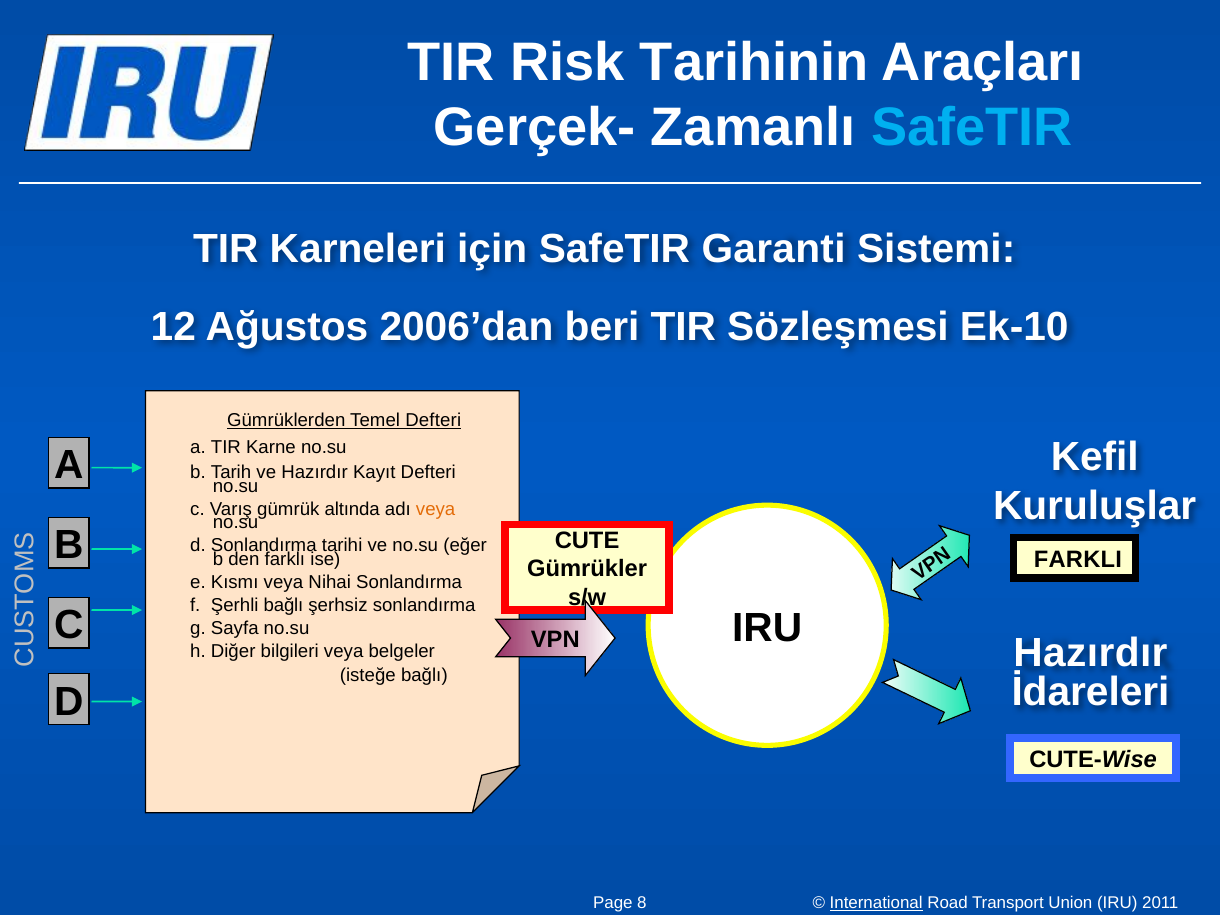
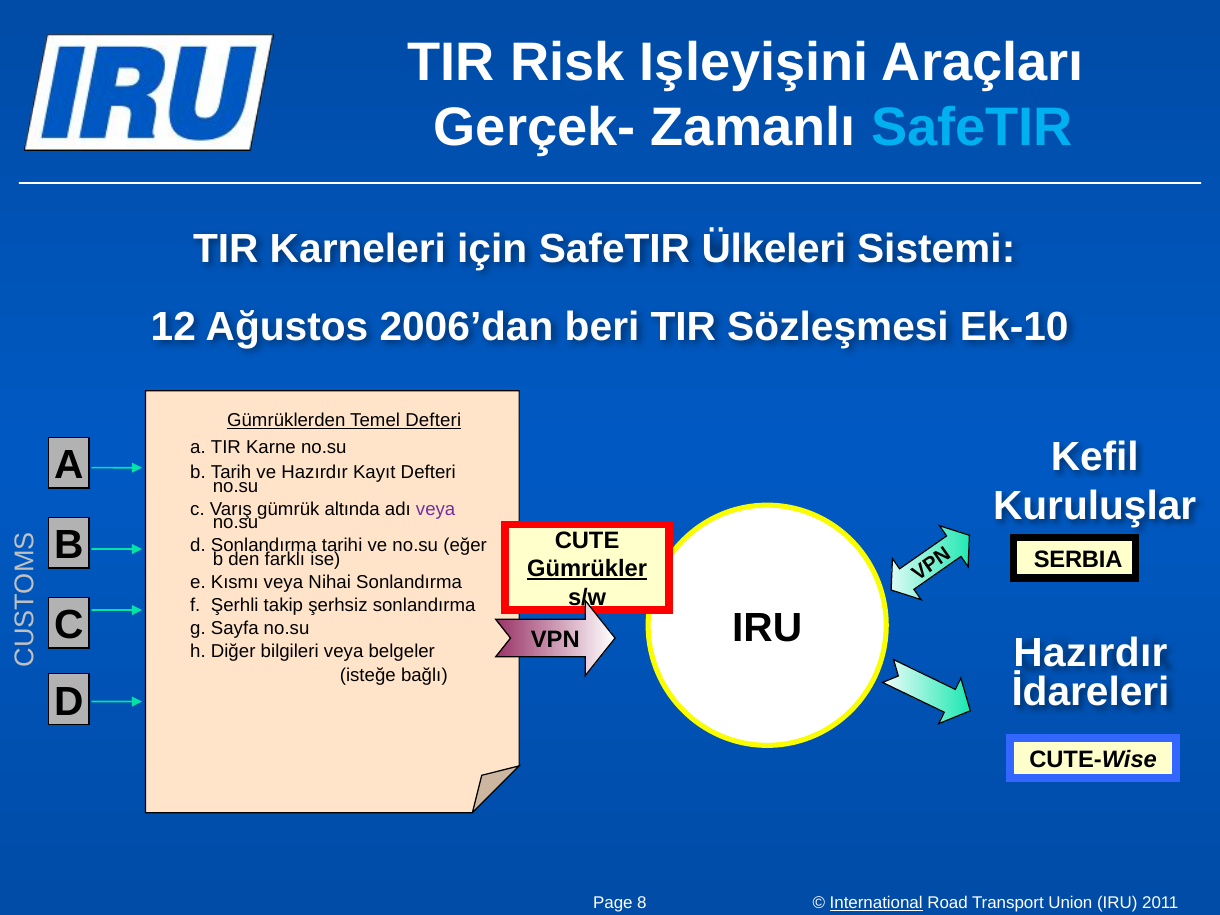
Tarihinin: Tarihinin -> Işleyişini
Garanti: Garanti -> Ülkeleri
veya at (436, 509) colour: orange -> purple
FARKLI: FARKLI -> SERBIA
Gümrükler underline: none -> present
Şerhli bağlı: bağlı -> takip
